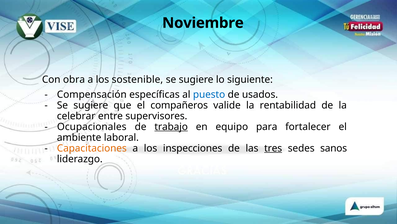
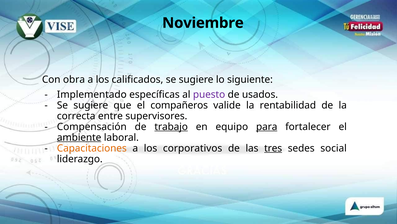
sostenible: sostenible -> calificados
Compensación: Compensación -> Implementado
puesto colour: blue -> purple
celebrar: celebrar -> correcta
Ocupacionales: Ocupacionales -> Compensación
para underline: none -> present
ambiente underline: none -> present
inspecciones: inspecciones -> corporativos
sanos: sanos -> social
